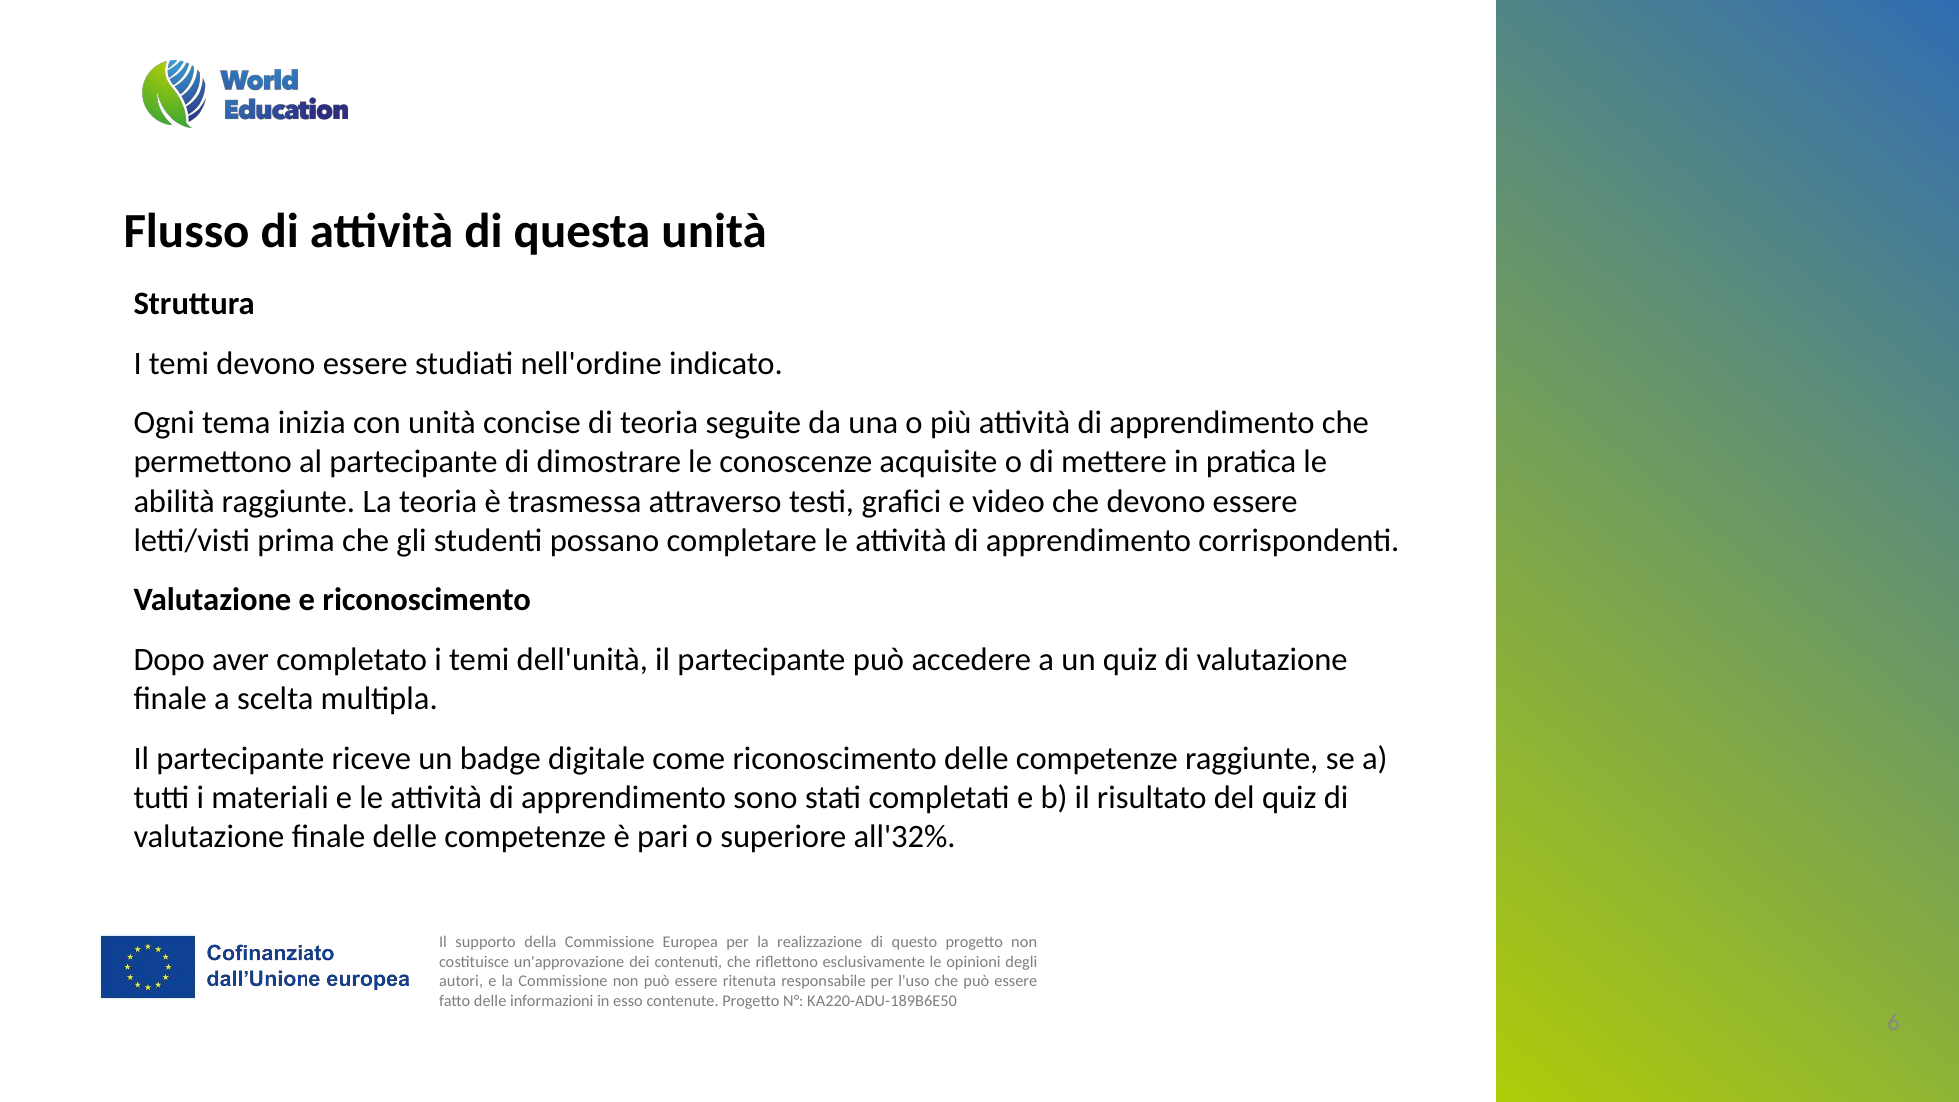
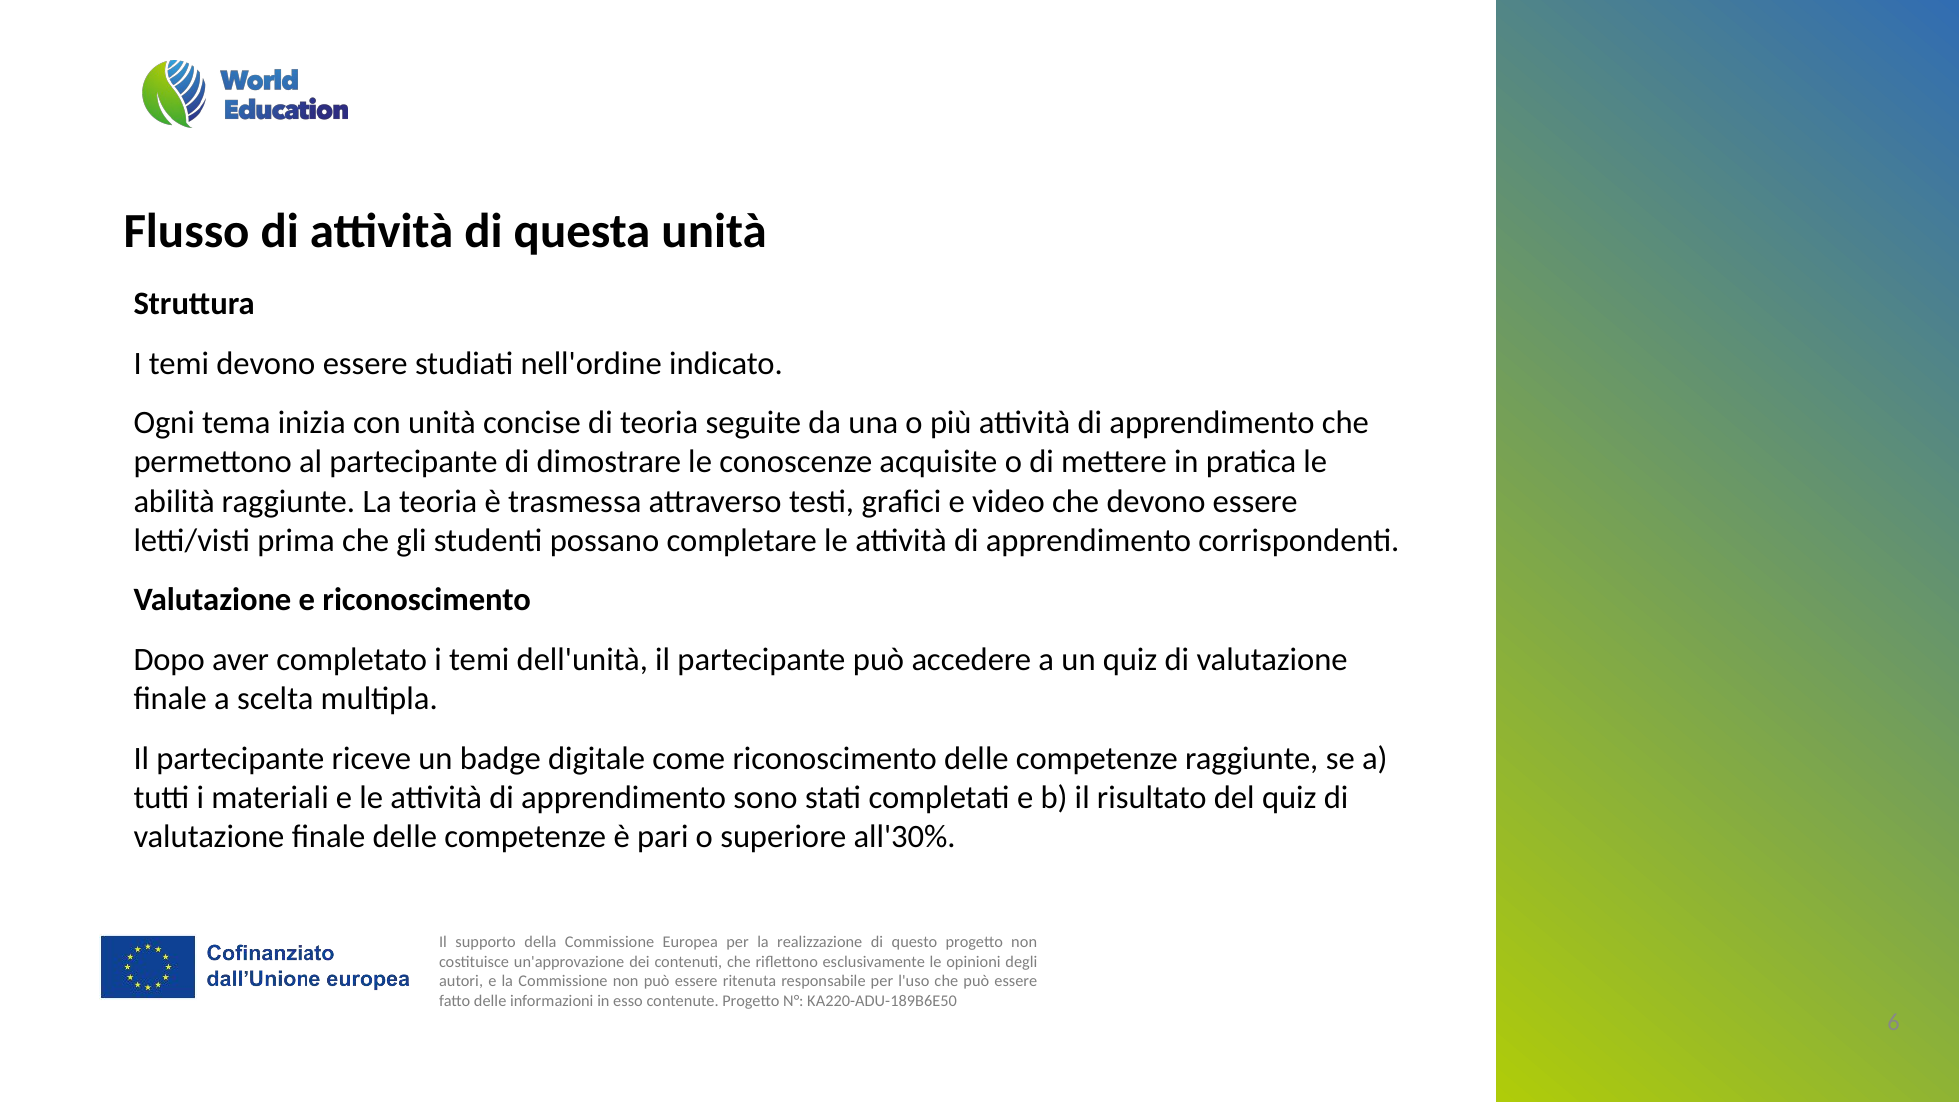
all'32%: all'32% -> all'30%
